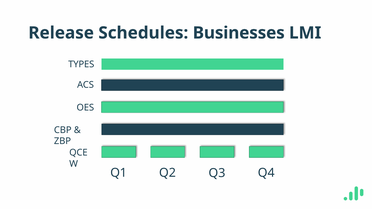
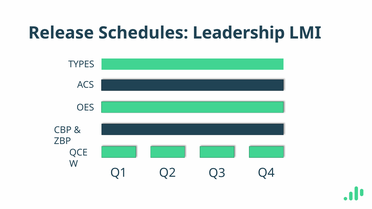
Businesses: Businesses -> Leadership
